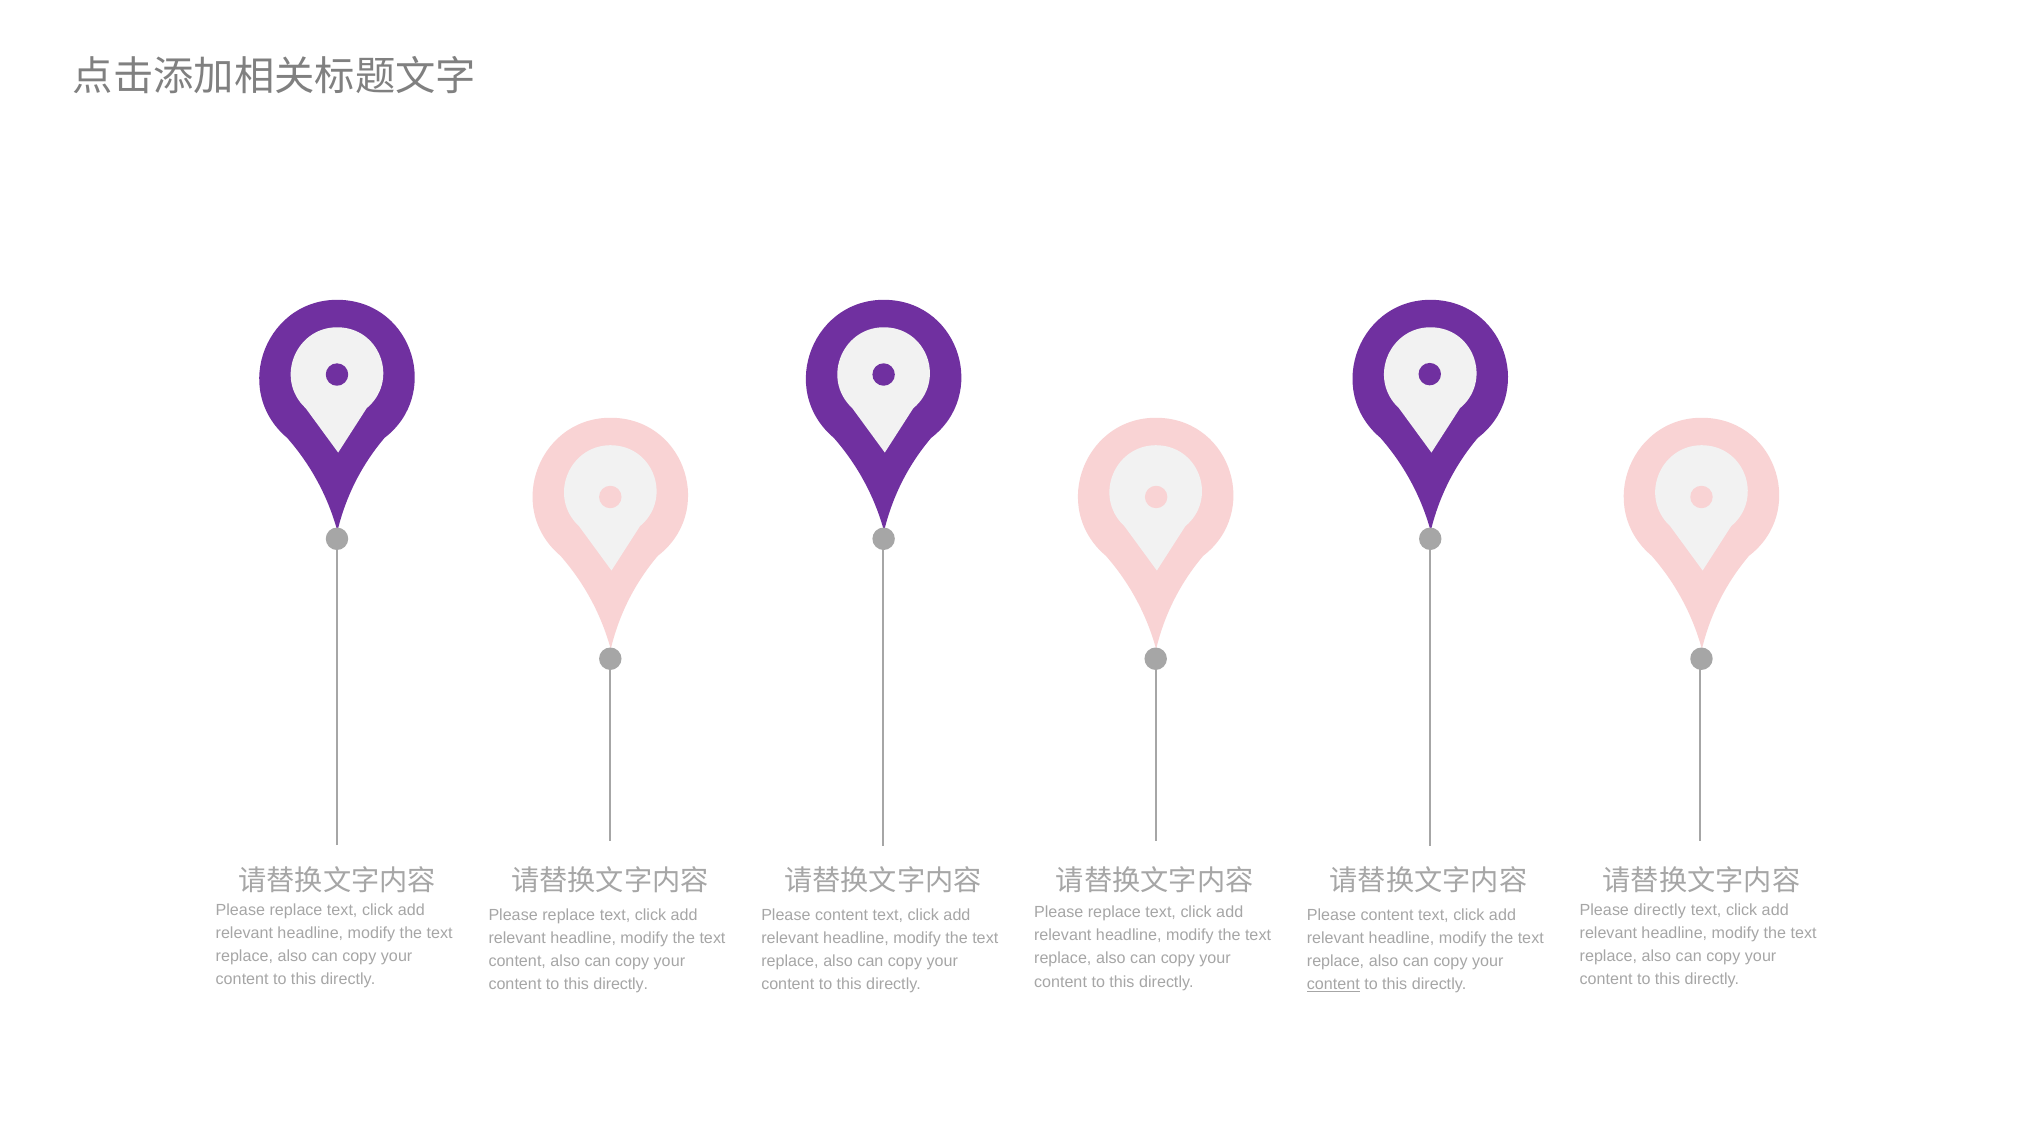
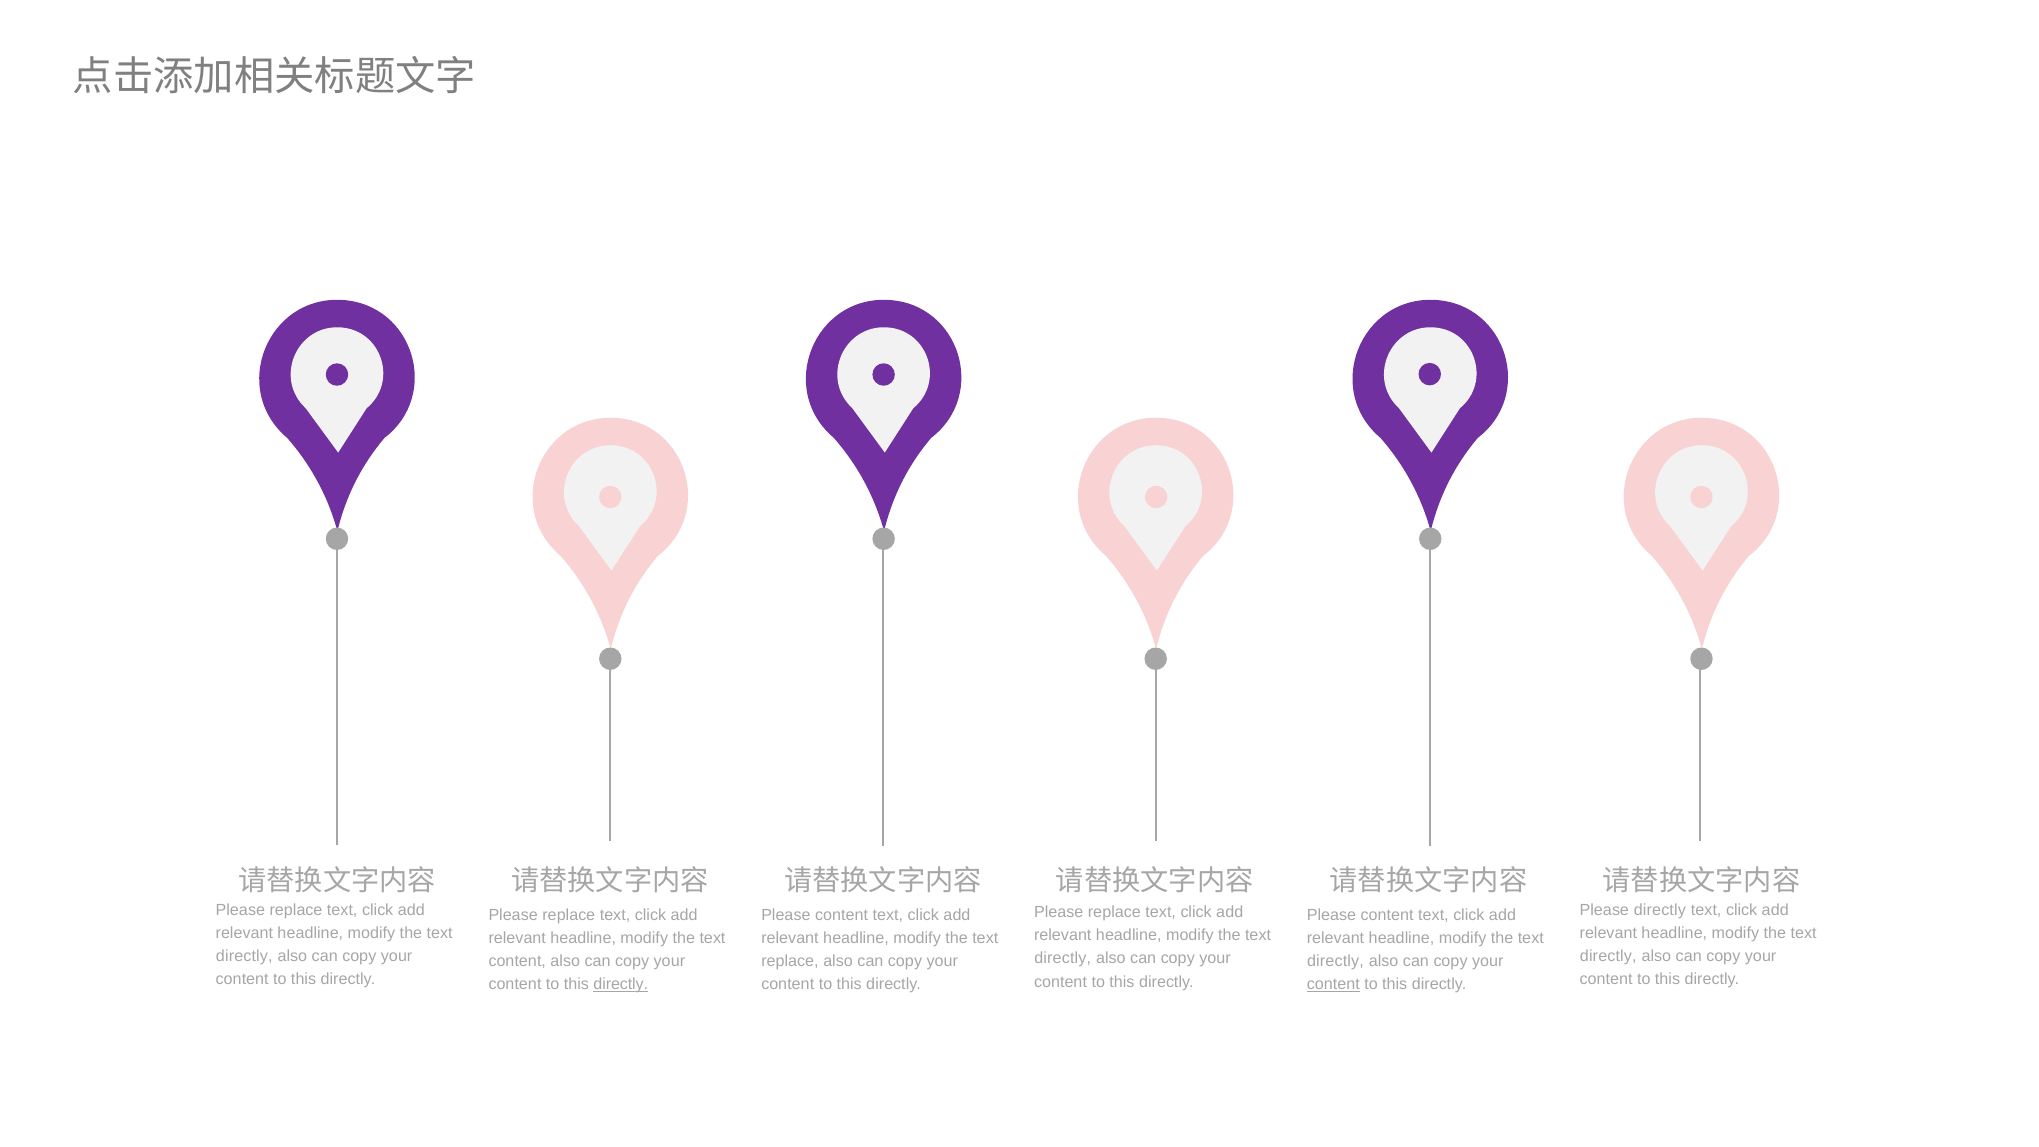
replace at (244, 956): replace -> directly
replace at (1608, 956): replace -> directly
replace at (1063, 959): replace -> directly
replace at (1336, 961): replace -> directly
directly at (621, 984) underline: none -> present
